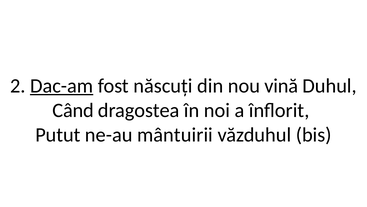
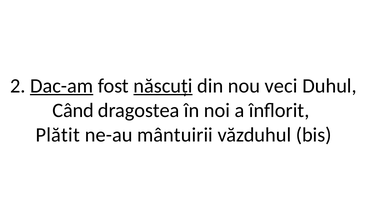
născuți underline: none -> present
vină: vină -> veci
Putut: Putut -> Plătit
